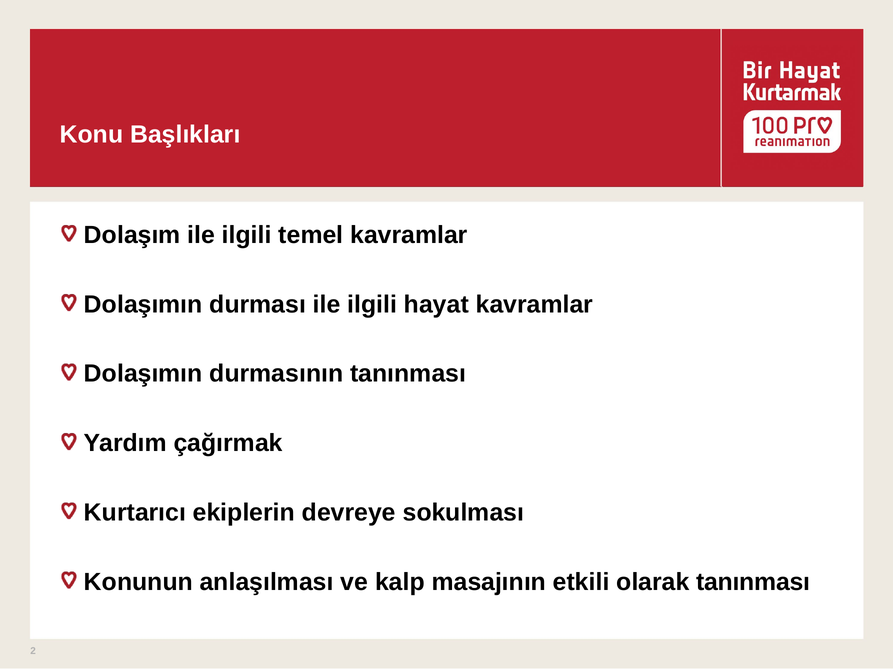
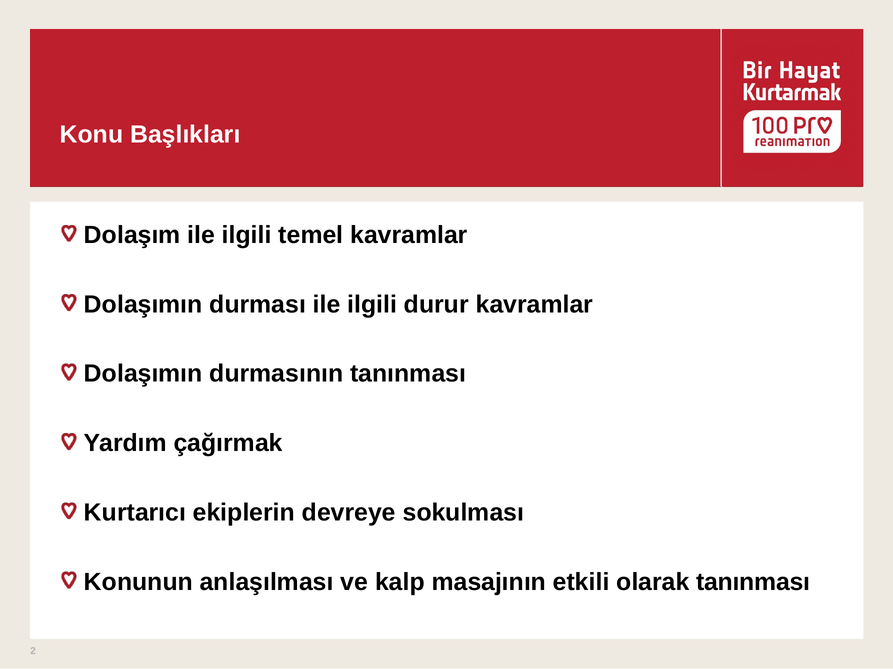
hayat: hayat -> durur
